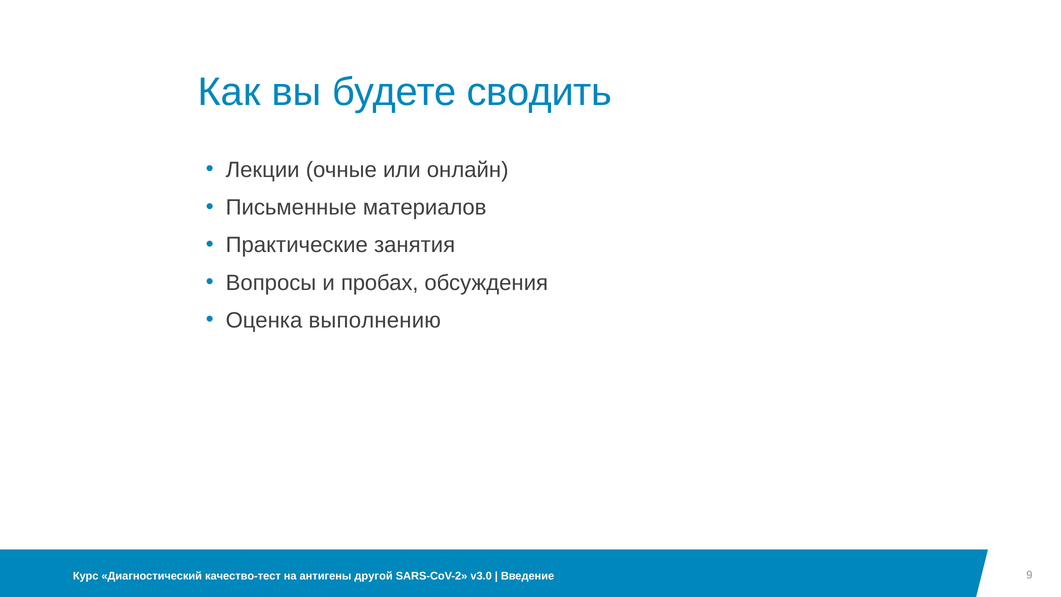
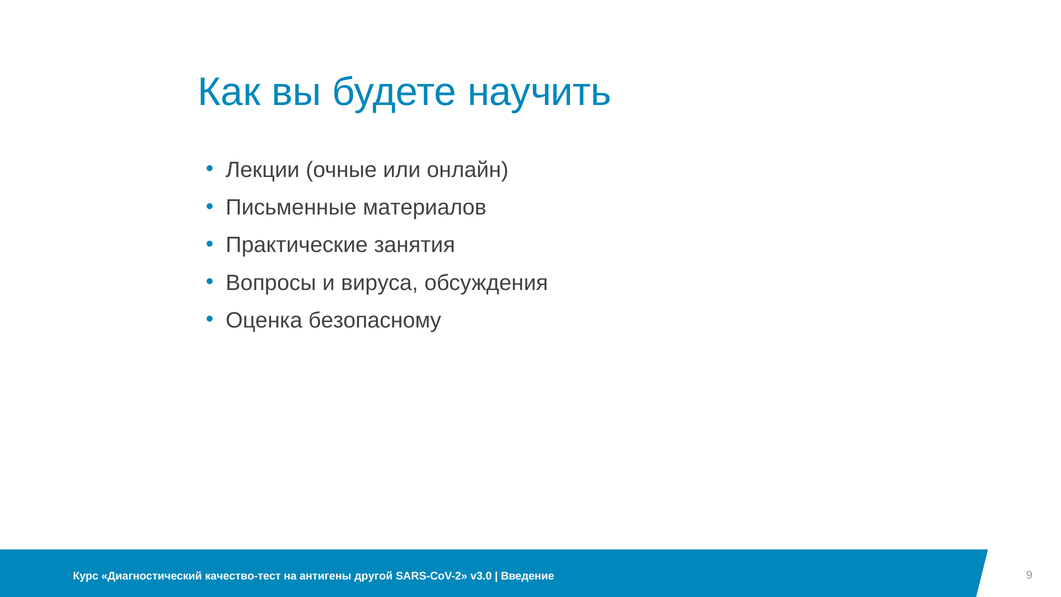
сводить: сводить -> научить
пробах: пробах -> вируса
выполнению: выполнению -> безопасному
